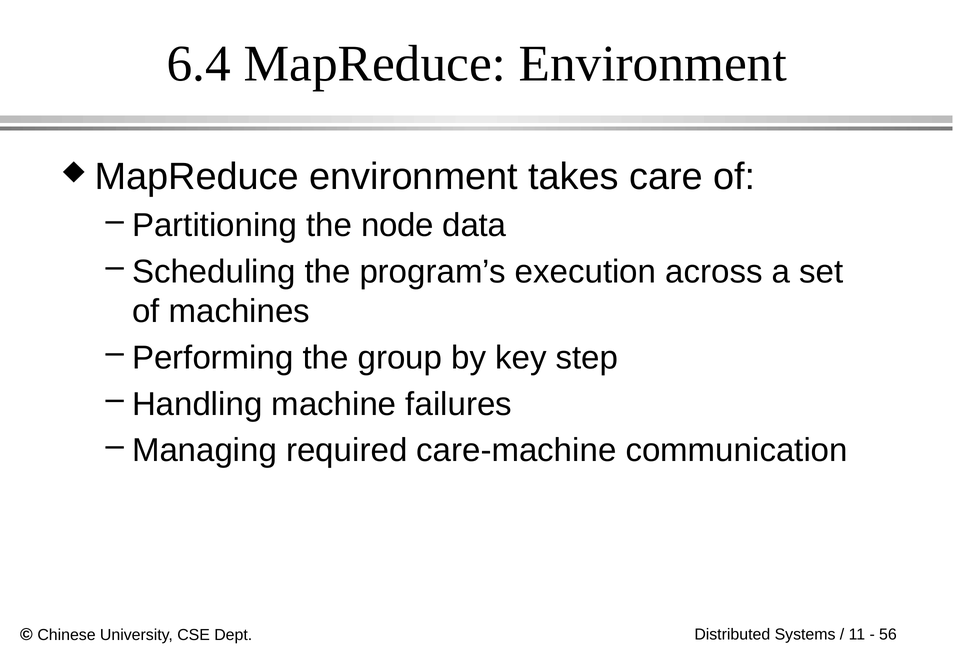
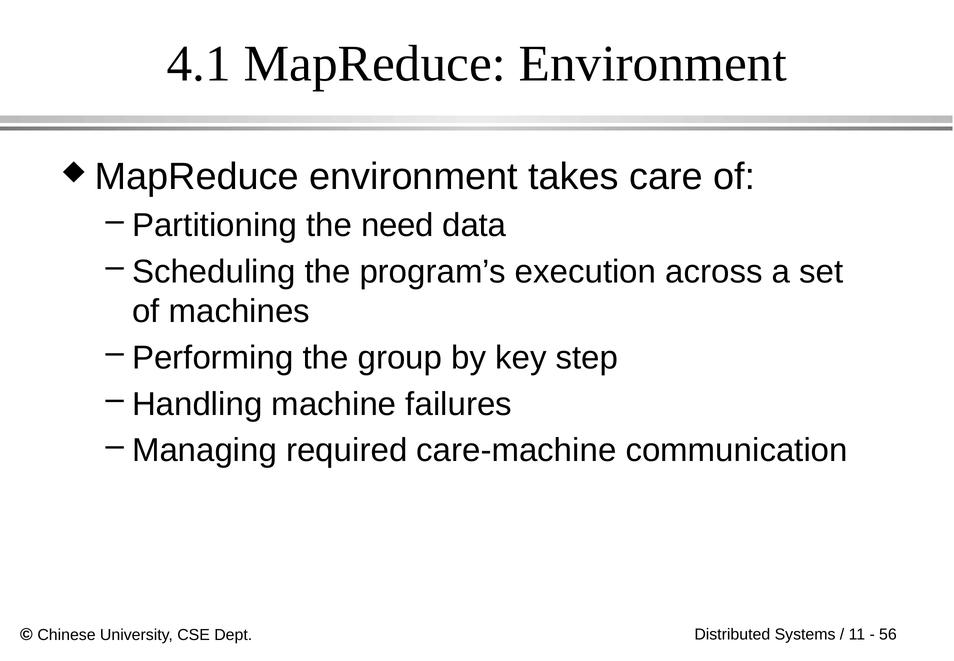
6.4: 6.4 -> 4.1
node: node -> need
